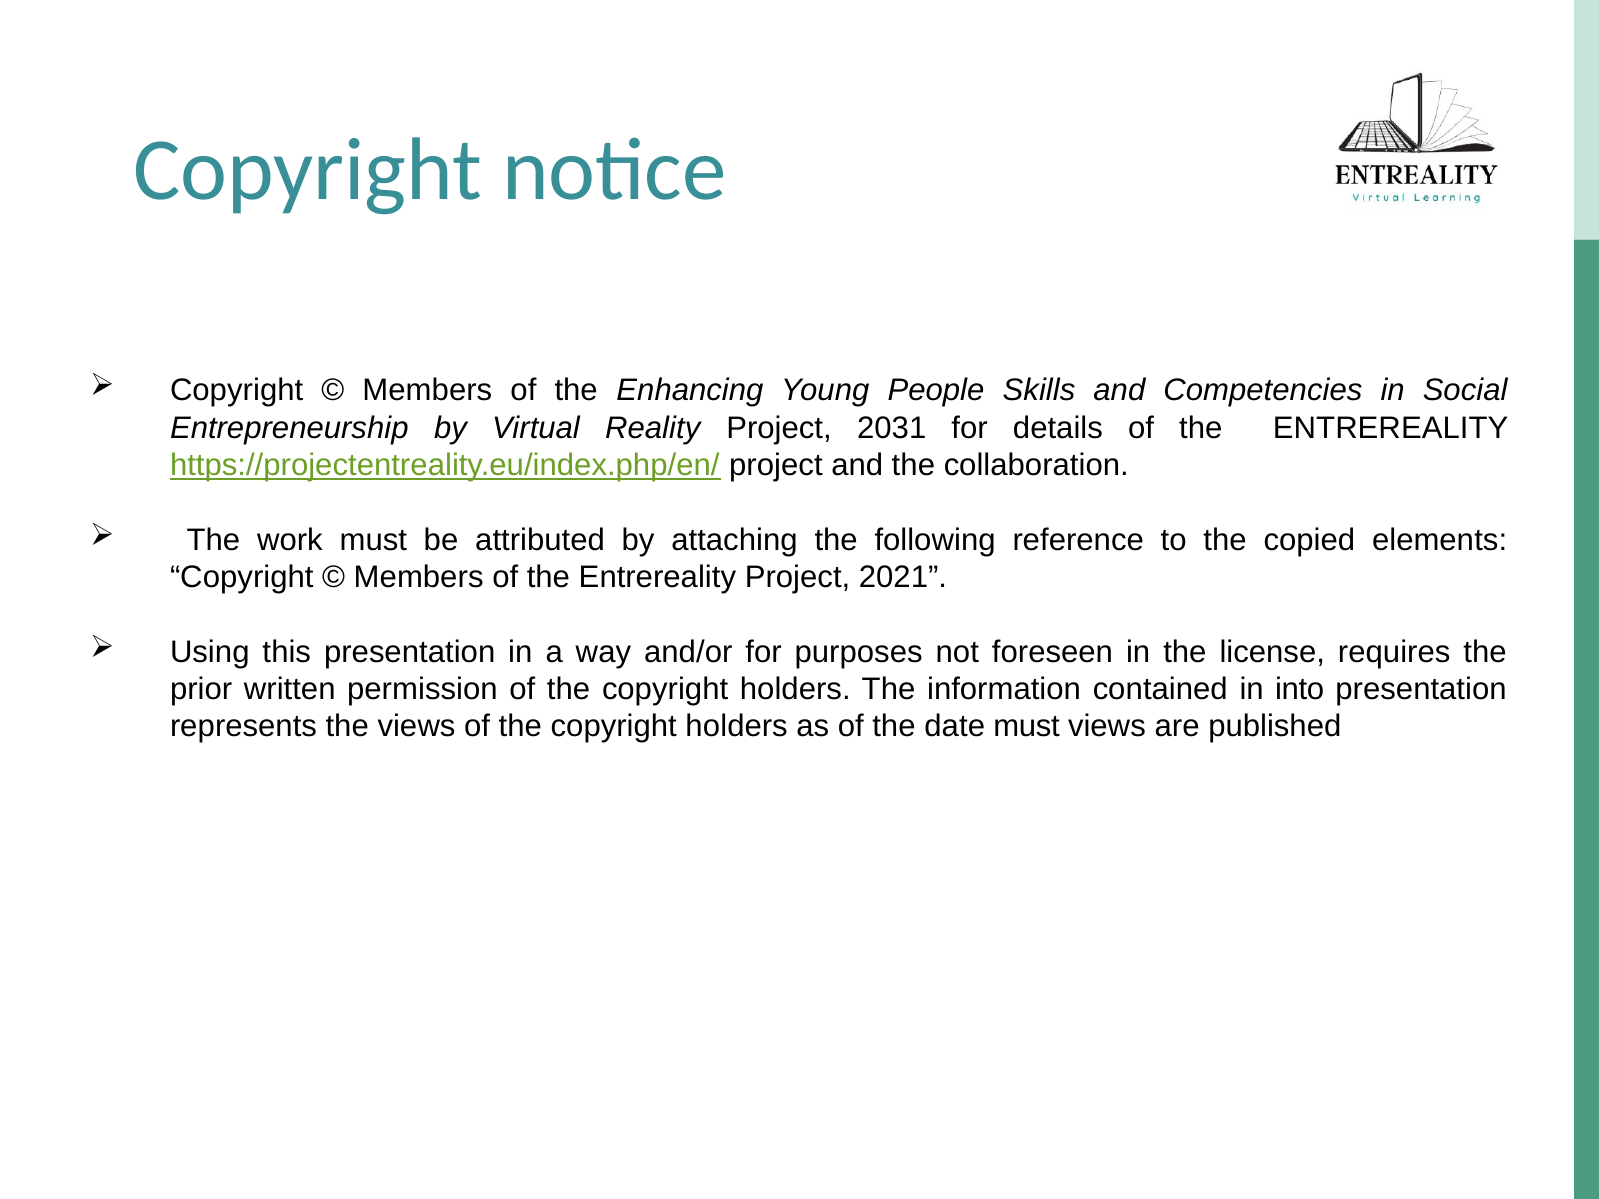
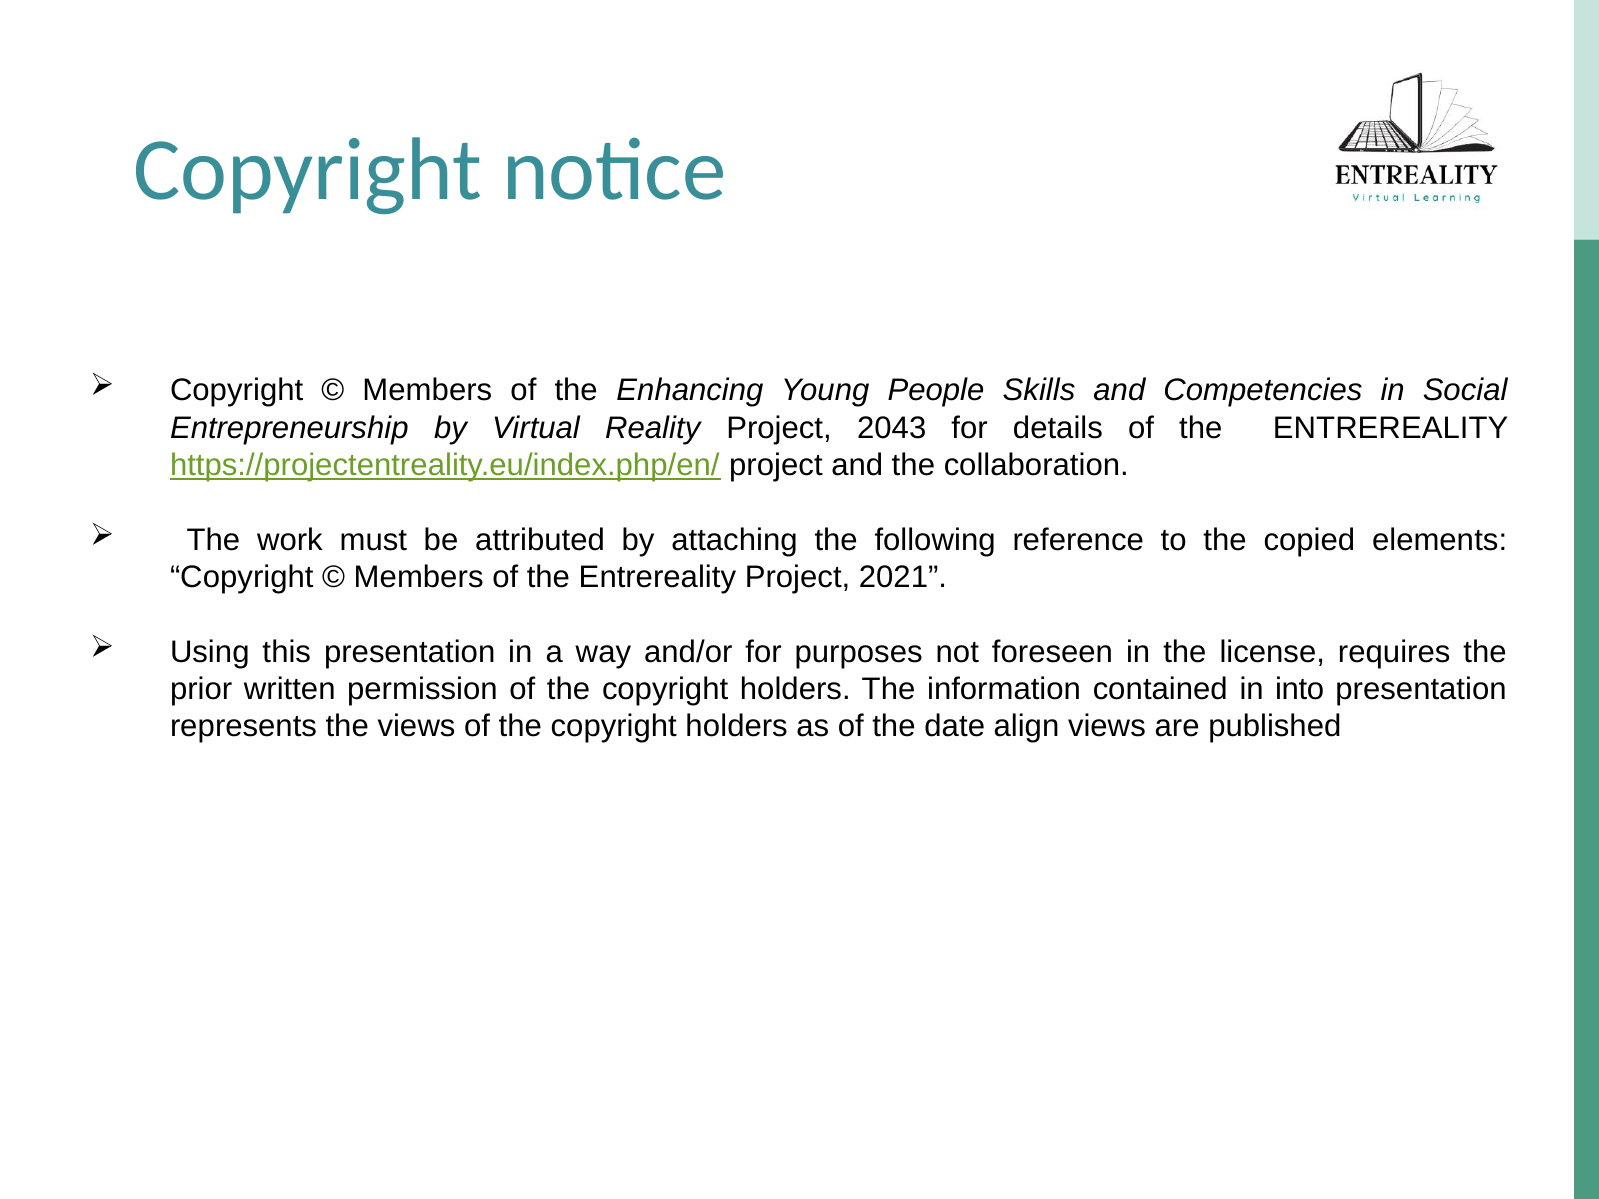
2031: 2031 -> 2043
date must: must -> align
